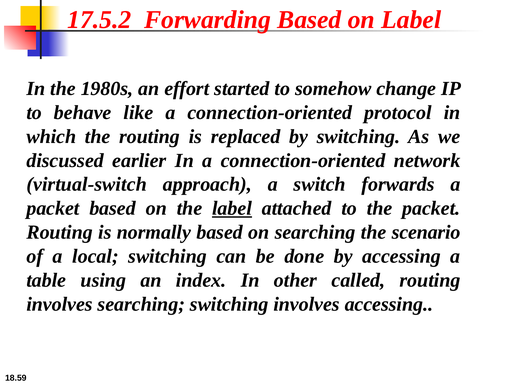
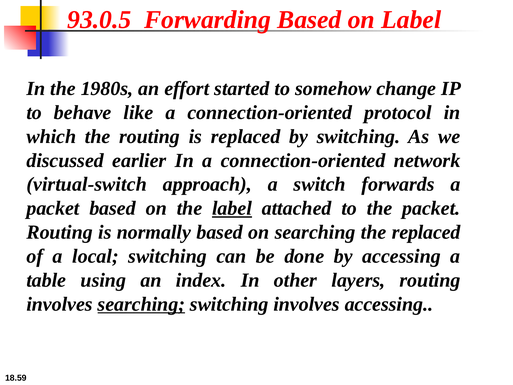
17.5.2: 17.5.2 -> 93.0.5
the scenario: scenario -> replaced
called: called -> layers
searching at (141, 304) underline: none -> present
